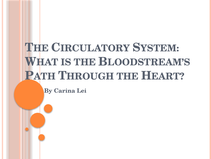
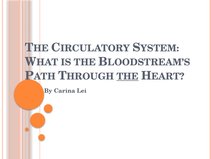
THE at (128, 76) underline: none -> present
